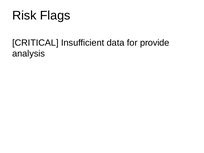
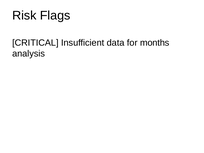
provide: provide -> months
